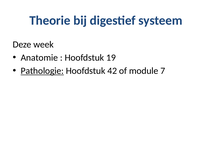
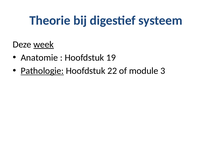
week underline: none -> present
42: 42 -> 22
7: 7 -> 3
